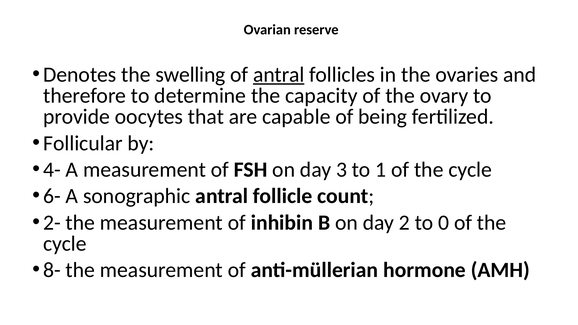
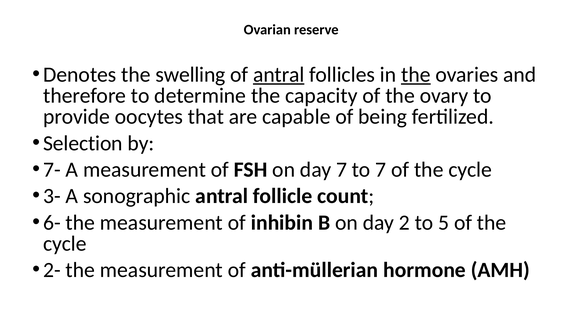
the at (416, 75) underline: none -> present
Follicular: Follicular -> Selection
4-: 4- -> 7-
day 3: 3 -> 7
to 1: 1 -> 7
6-: 6- -> 3-
2-: 2- -> 6-
0: 0 -> 5
8-: 8- -> 2-
